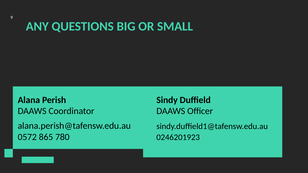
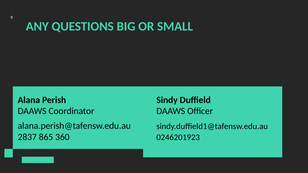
0572: 0572 -> 2837
780: 780 -> 360
